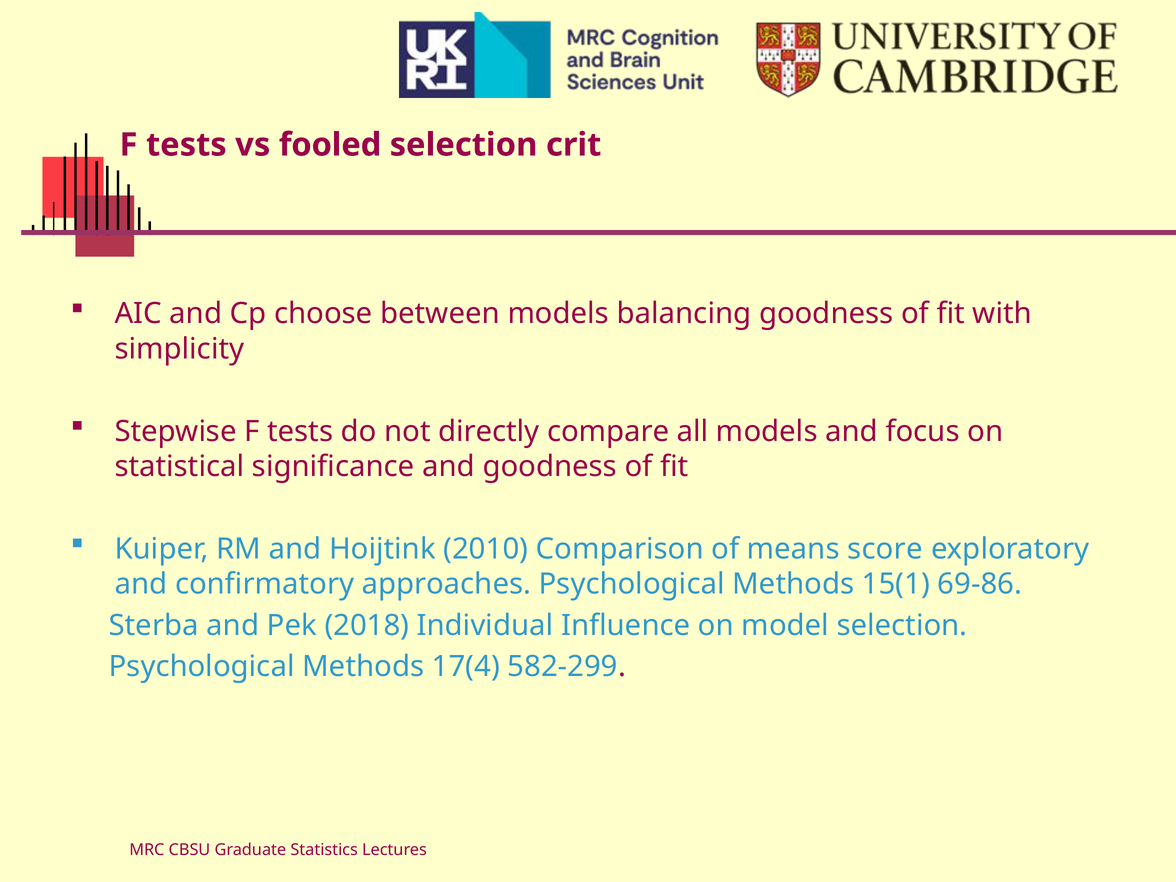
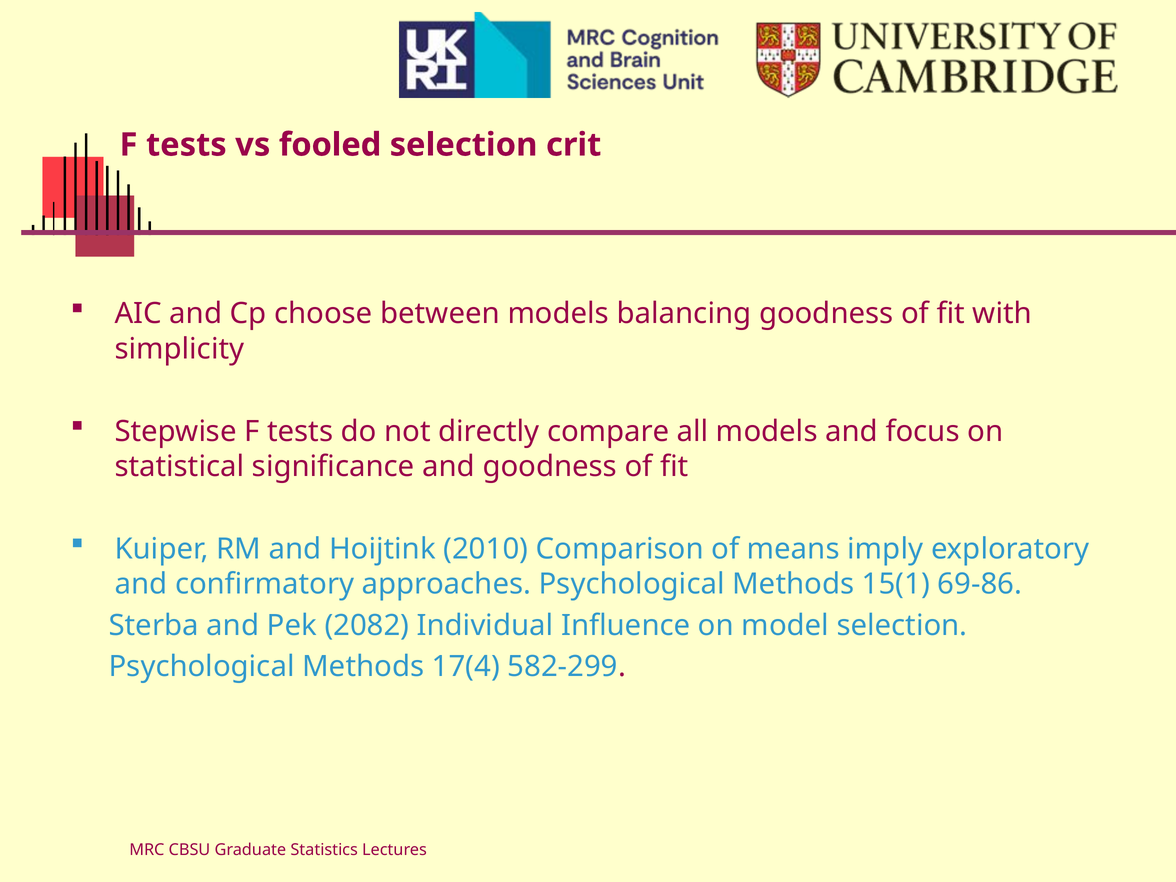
score: score -> imply
2018: 2018 -> 2082
